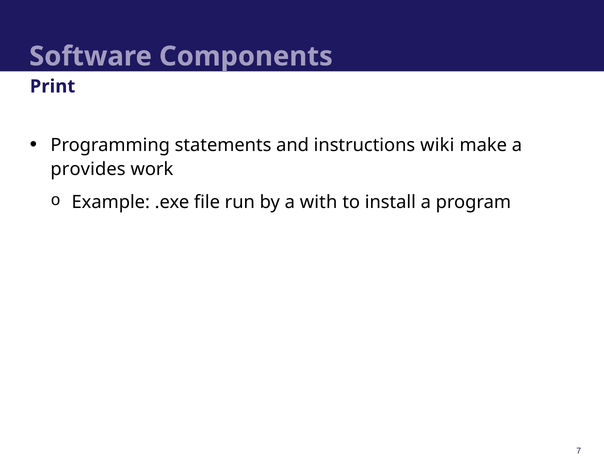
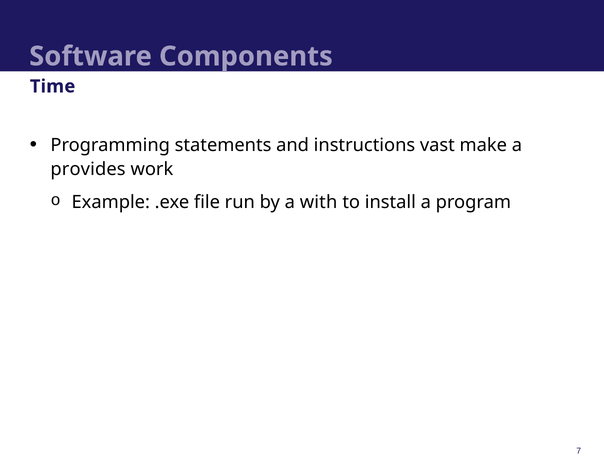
Print: Print -> Time
wiki: wiki -> vast
